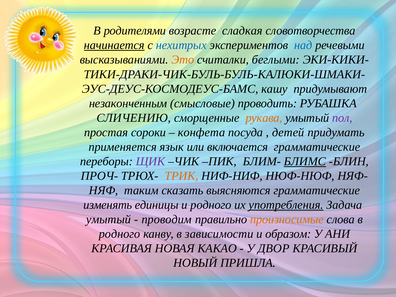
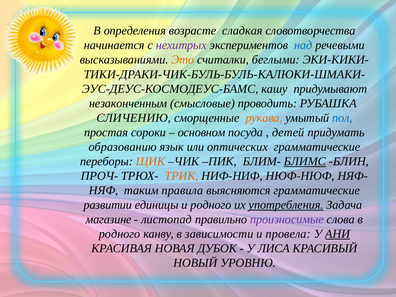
родителями: родителями -> определения
начинается underline: present -> none
нехитрых colour: blue -> purple
пол colour: purple -> blue
конфета: конфета -> основном
применяется: применяется -> образованию
включается: включается -> оптических
ЩИК colour: purple -> orange
сказать: сказать -> правила
изменять: изменять -> развитии
умытый at (108, 219): умытый -> магазине
проводим: проводим -> листопад
произносимые colour: orange -> purple
образом: образом -> провела
АНИ underline: none -> present
КАКАО: КАКАО -> ДУБОК
ДВОР: ДВОР -> ЛИСА
ПРИШЛА: ПРИШЛА -> УРОВНЮ
